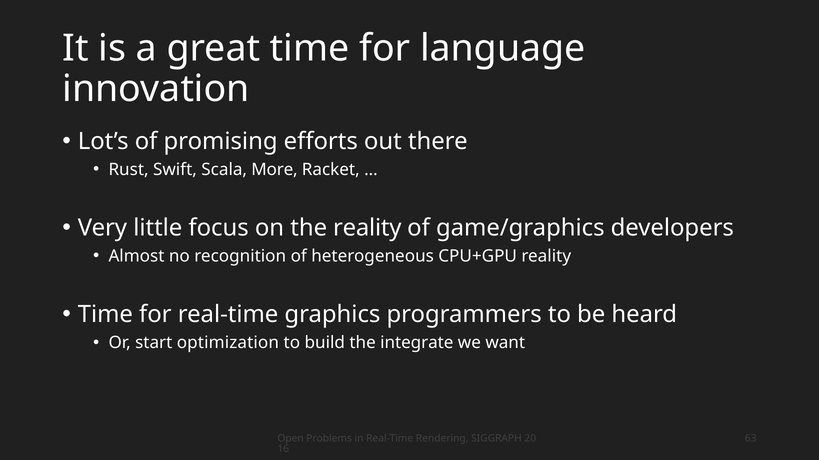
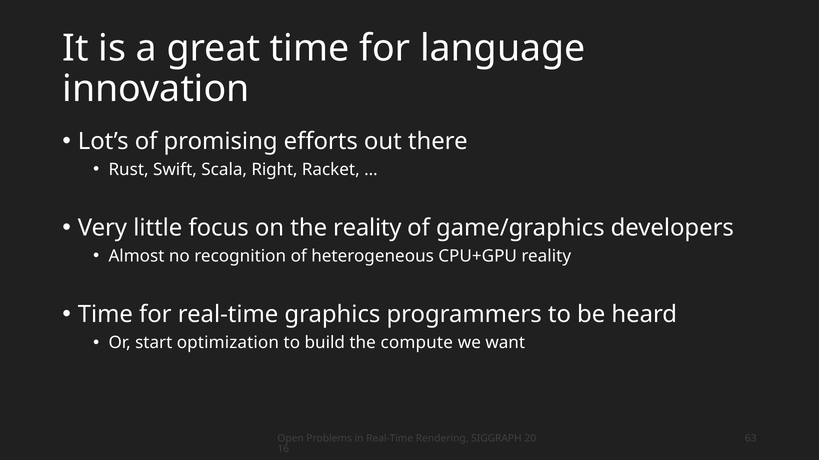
More: More -> Right
integrate: integrate -> compute
